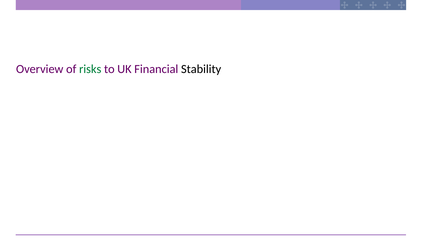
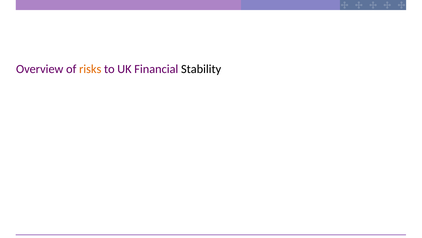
risks colour: green -> orange
